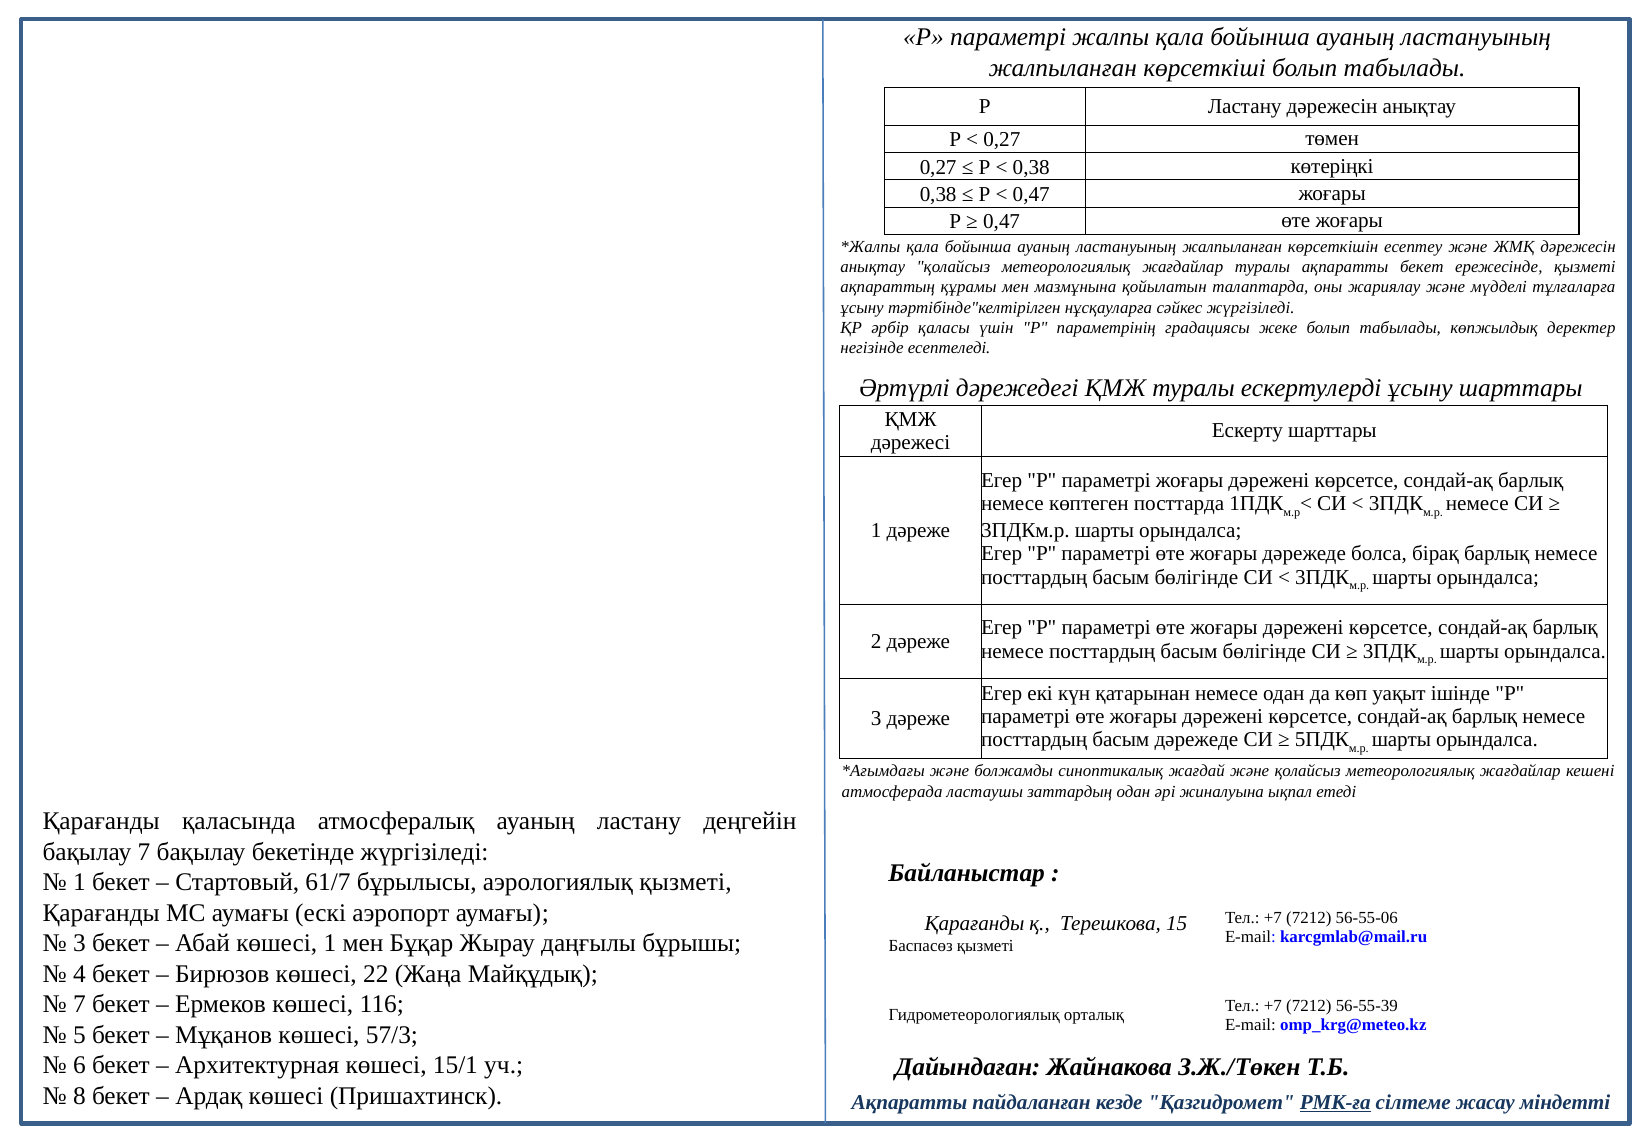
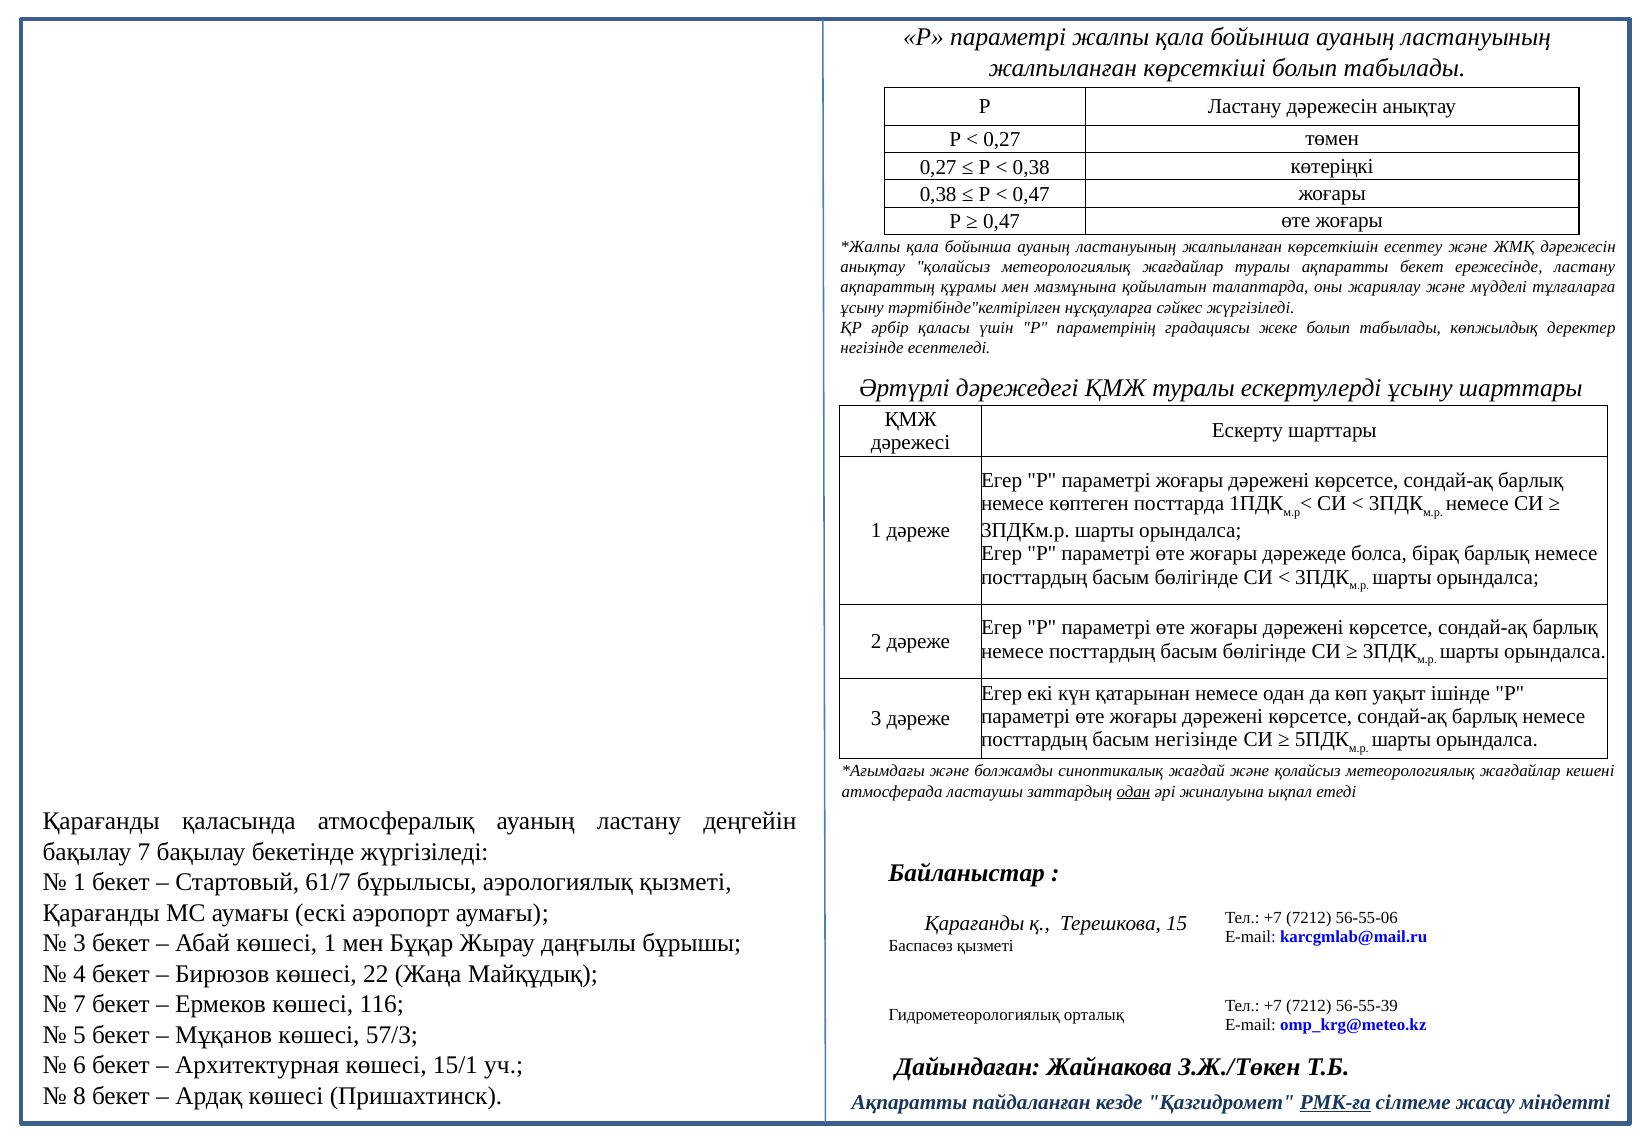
ережесінде қызметі: қызметі -> ластану
басым дәрежеде: дәрежеде -> негізінде
одан at (1133, 792) underline: none -> present
